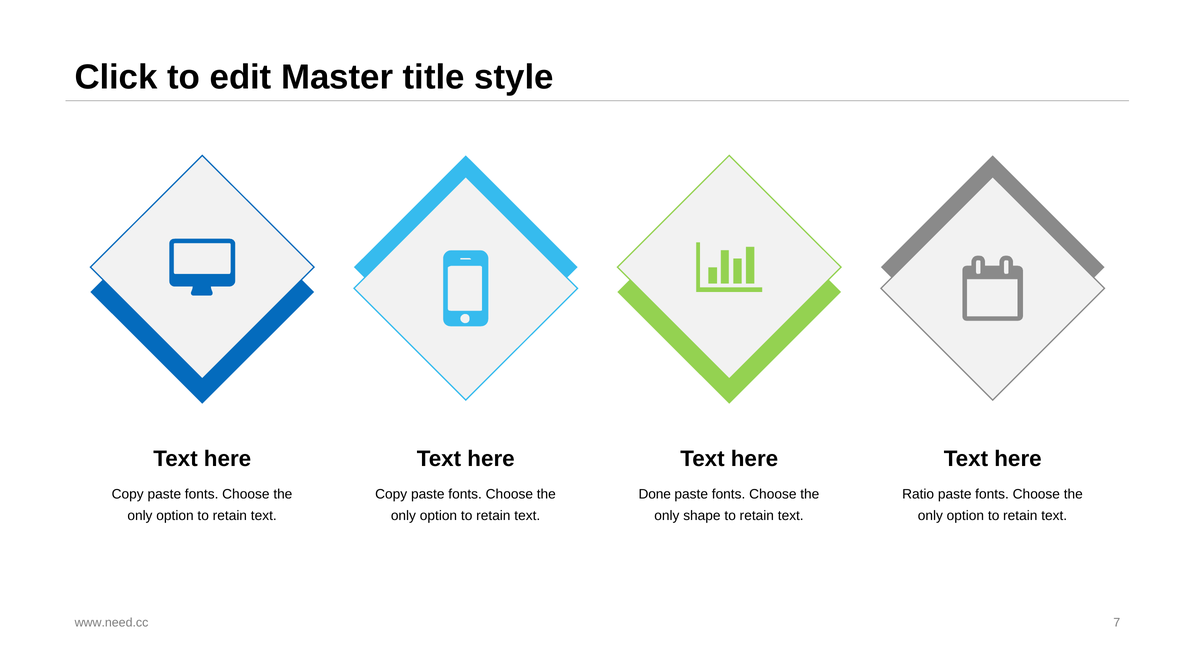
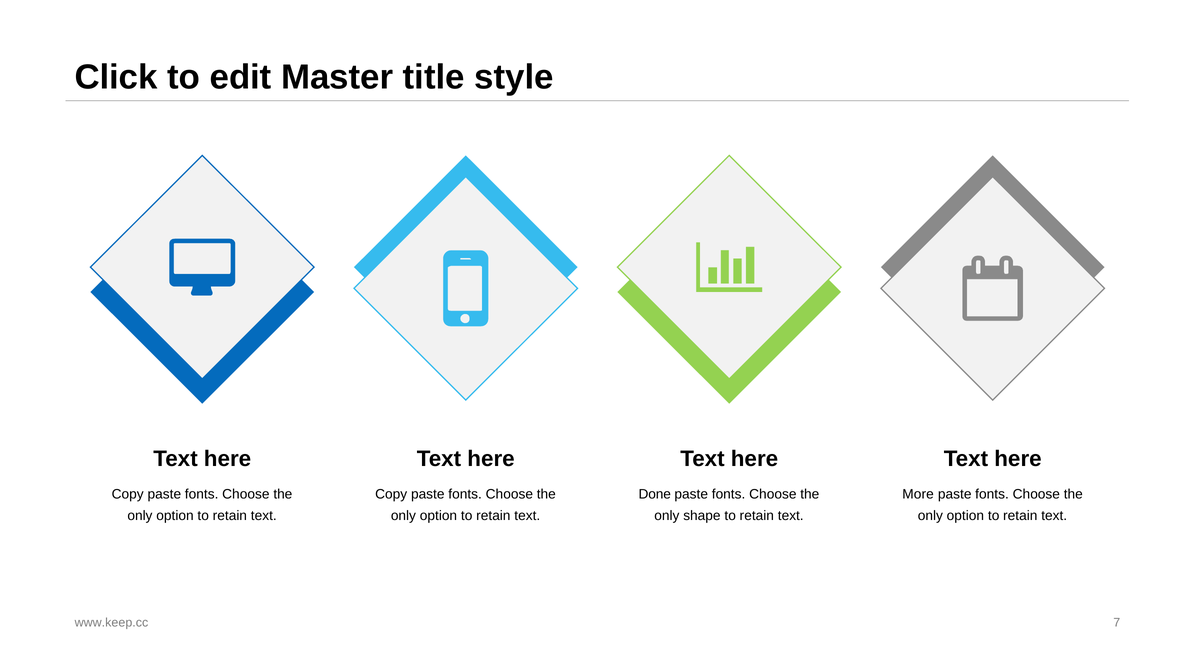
Ratio: Ratio -> More
www.need.cc: www.need.cc -> www.keep.cc
